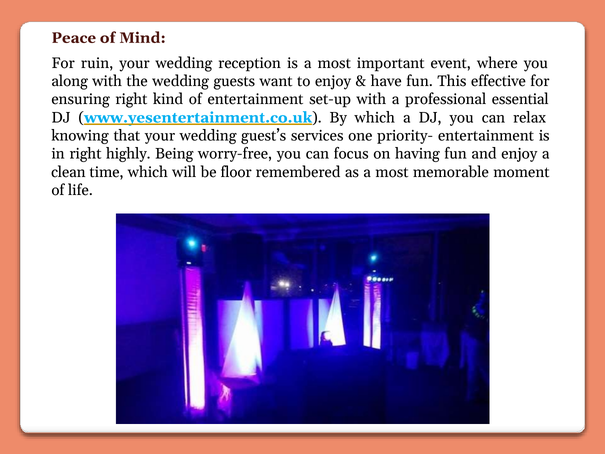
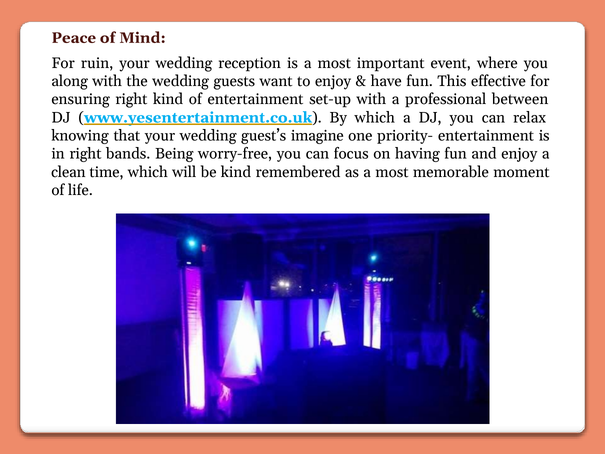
essential: essential -> between
services: services -> imagine
highly: highly -> bands
be floor: floor -> kind
